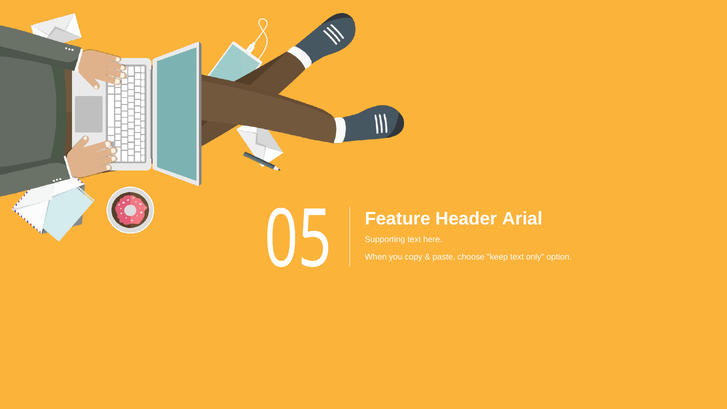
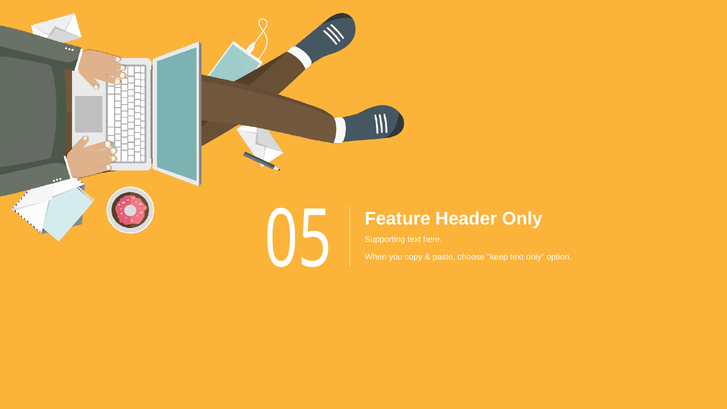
Header Arial: Arial -> Only
